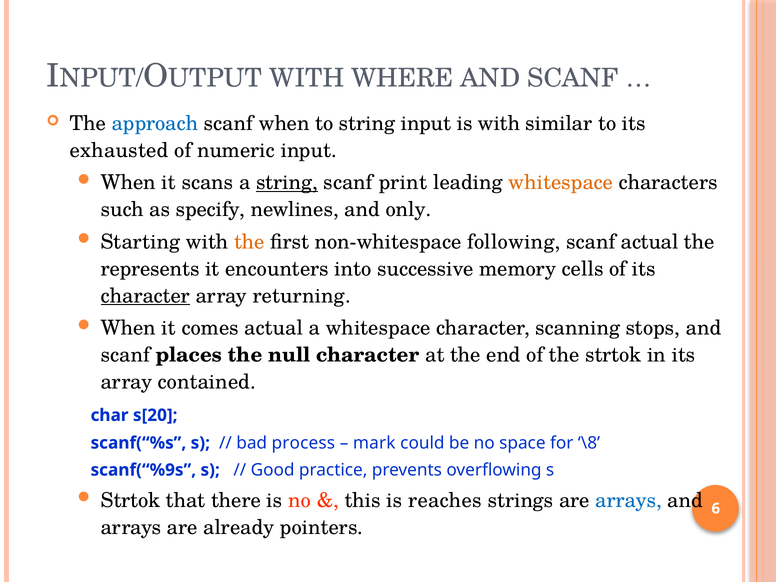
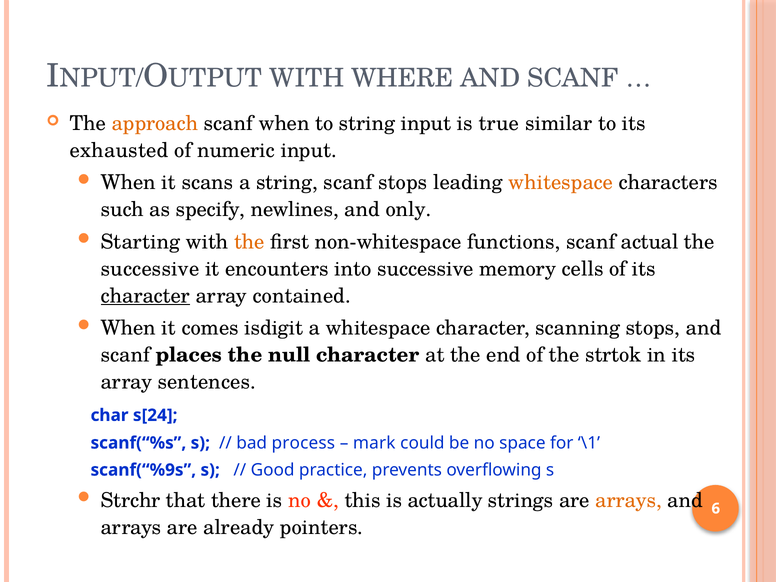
approach colour: blue -> orange
is with: with -> true
string at (287, 183) underline: present -> none
scanf print: print -> stops
following: following -> functions
represents at (150, 269): represents -> successive
returning: returning -> contained
comes actual: actual -> isdigit
contained: contained -> sentences
s[20: s[20 -> s[24
\8: \8 -> \1
Strtok at (131, 500): Strtok -> Strchr
reaches: reaches -> actually
arrays at (629, 500) colour: blue -> orange
